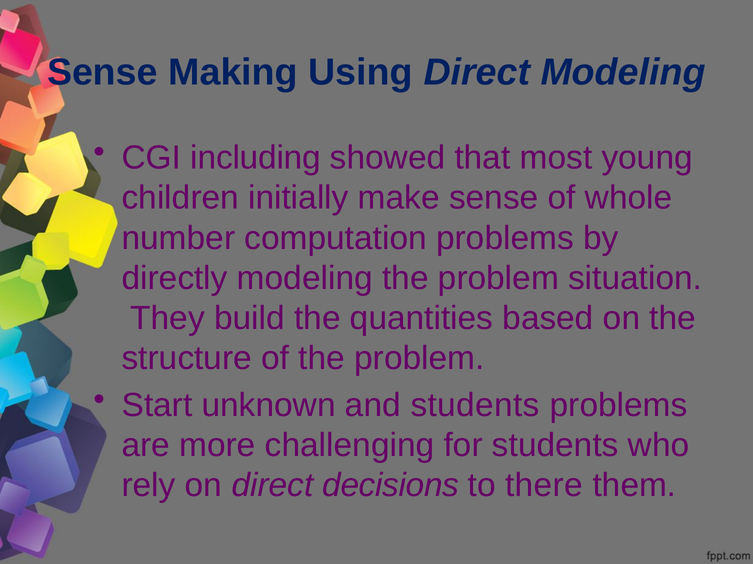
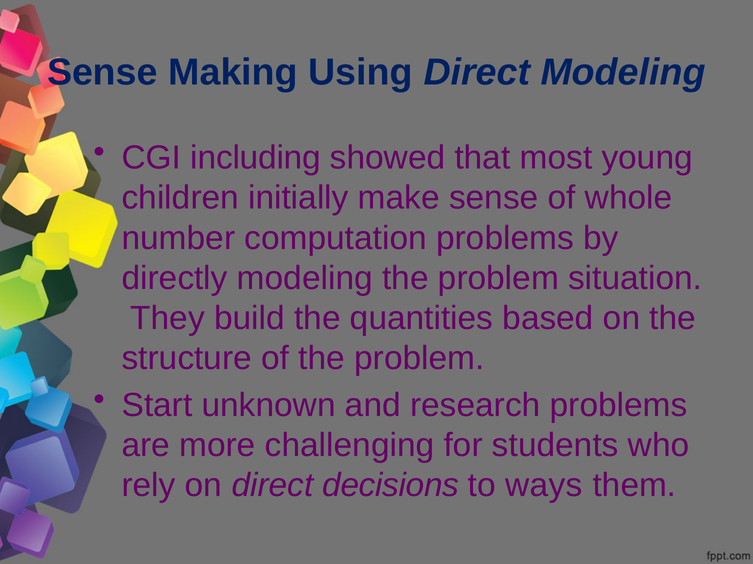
and students: students -> research
there: there -> ways
